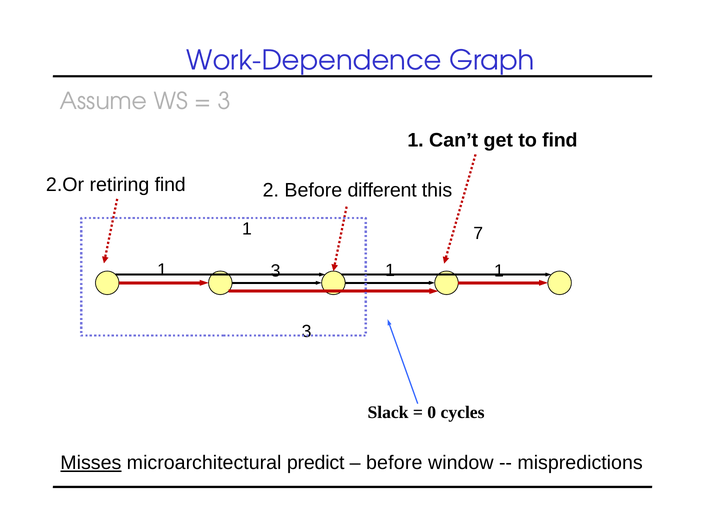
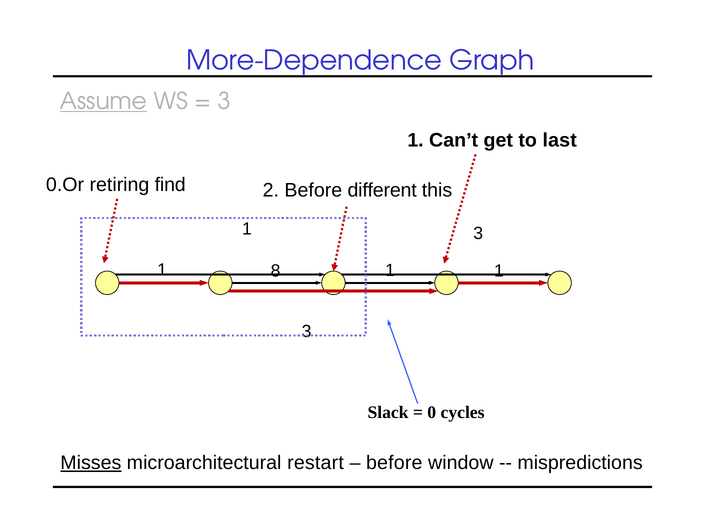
Work-Dependence: Work-Dependence -> More-Dependence
Assume underline: none -> present
to find: find -> last
2.Or: 2.Or -> 0.Or
1 7: 7 -> 3
1 3: 3 -> 8
predict: predict -> restart
